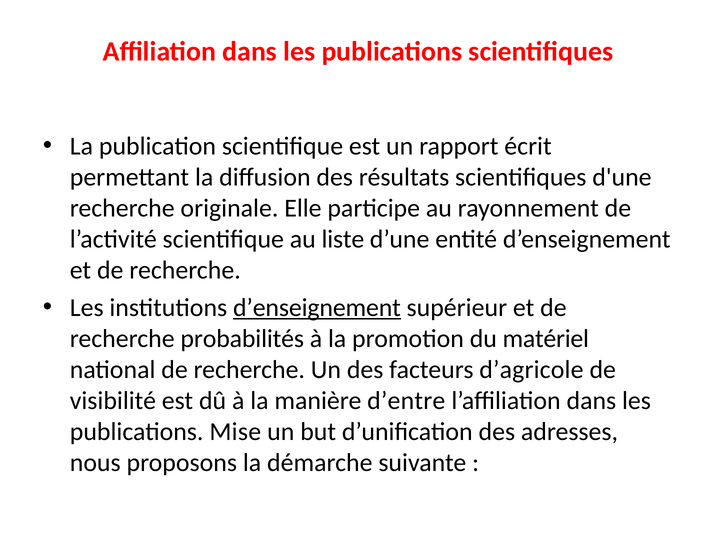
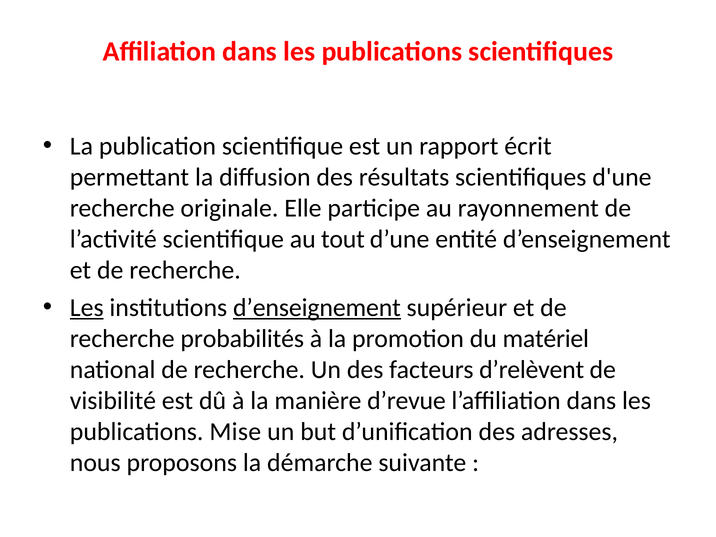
liste: liste -> tout
Les at (87, 308) underline: none -> present
d’agricole: d’agricole -> d’relèvent
d’entre: d’entre -> d’revue
